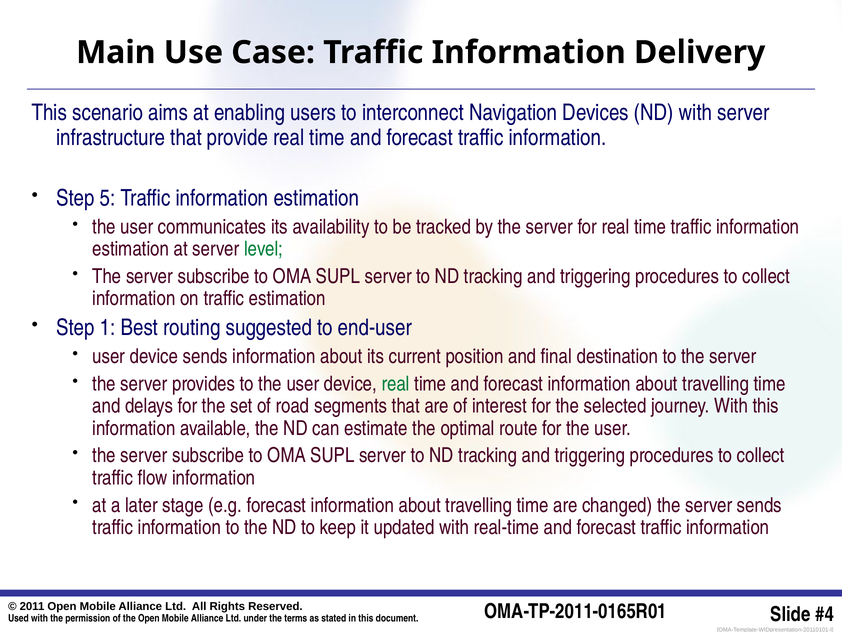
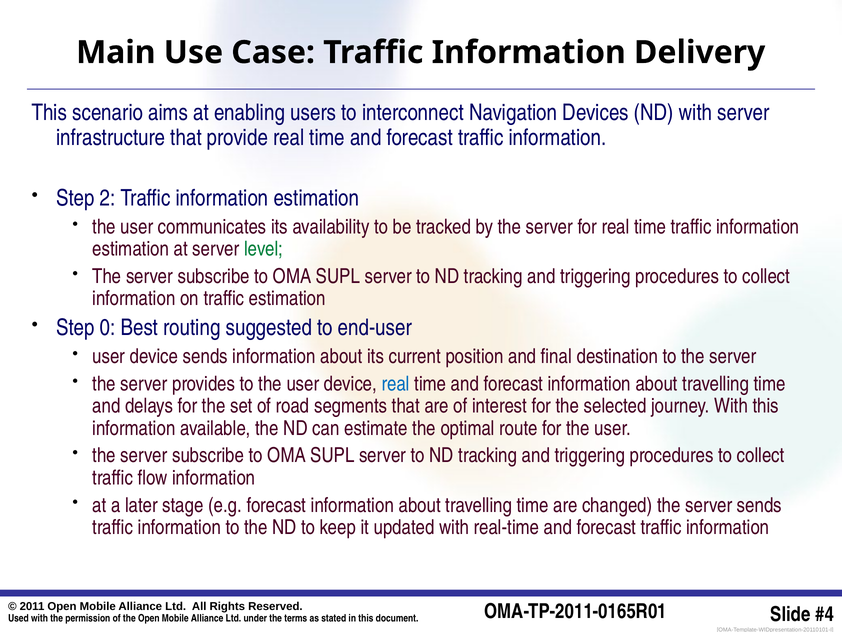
5: 5 -> 2
1: 1 -> 0
real at (396, 384) colour: green -> blue
